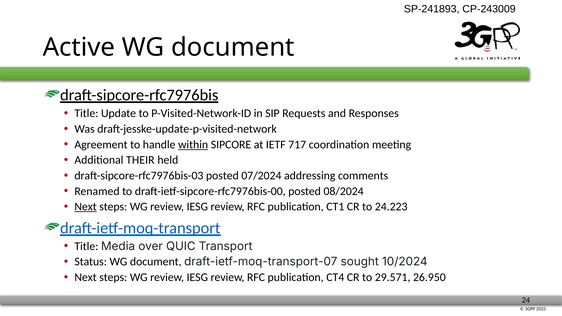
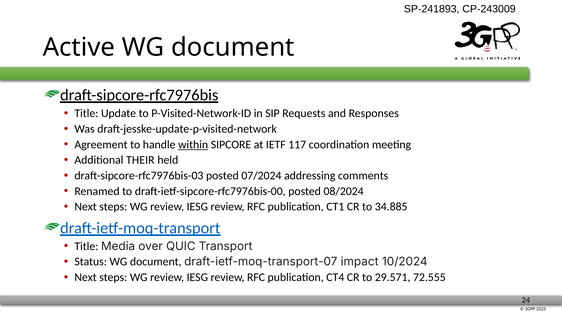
717: 717 -> 117
Next at (86, 207) underline: present -> none
24.223: 24.223 -> 34.885
sought: sought -> impact
26.950: 26.950 -> 72.555
